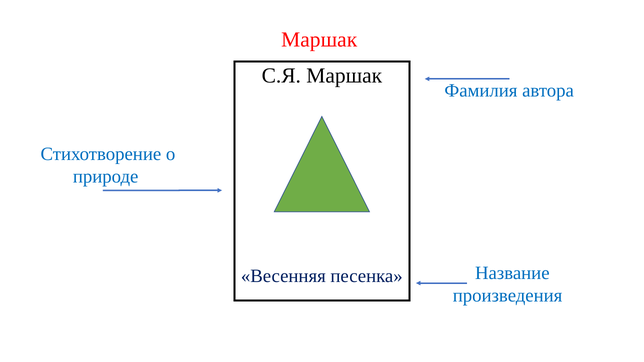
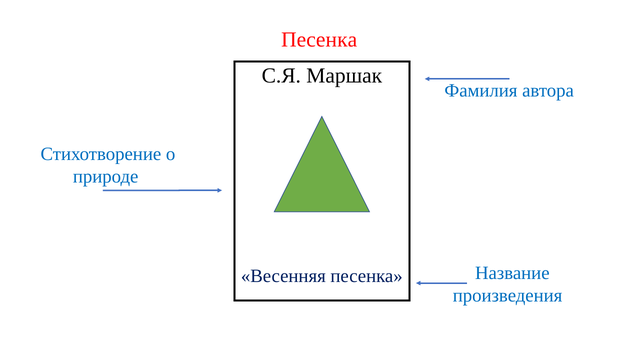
Маршак at (319, 40): Маршак -> Песенка
